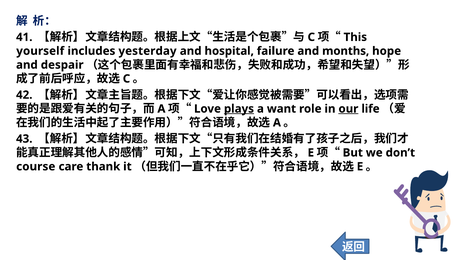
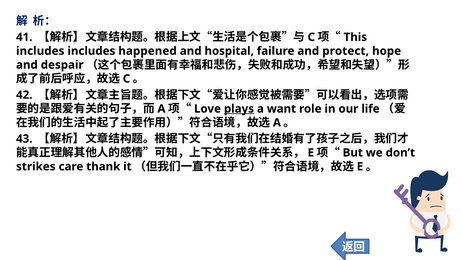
yourself at (40, 51): yourself -> includes
yesterday: yesterday -> happened
months: months -> protect
our underline: present -> none
course: course -> strikes
